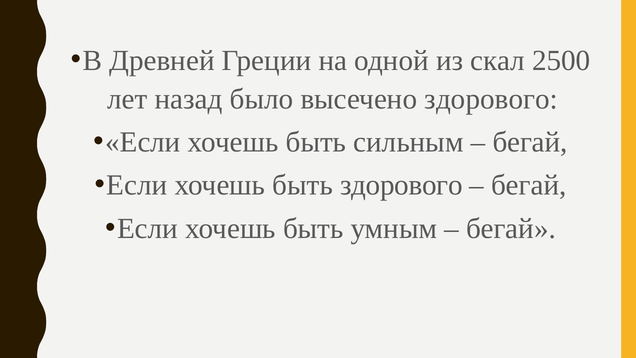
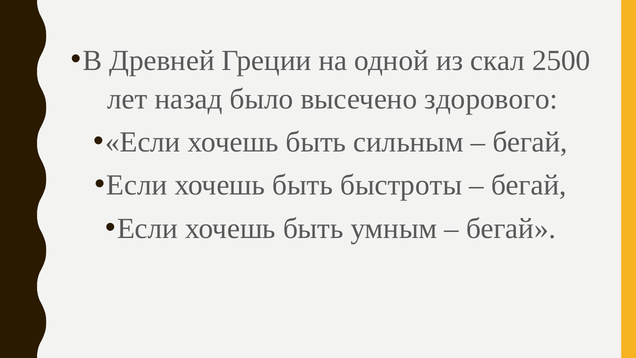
быть здорового: здорового -> быстроты
